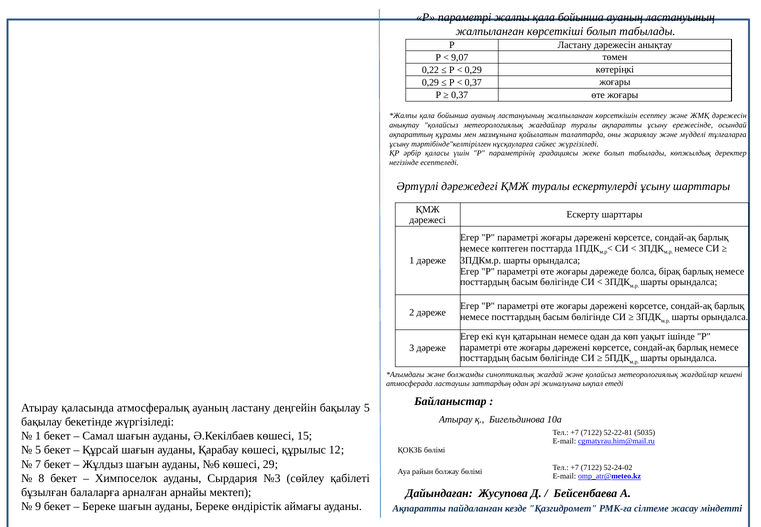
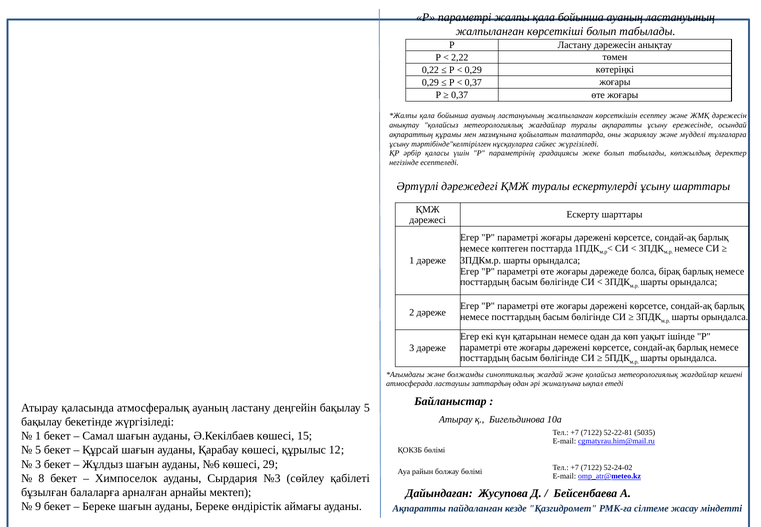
9,07: 9,07 -> 2,22
7 at (38, 464): 7 -> 3
